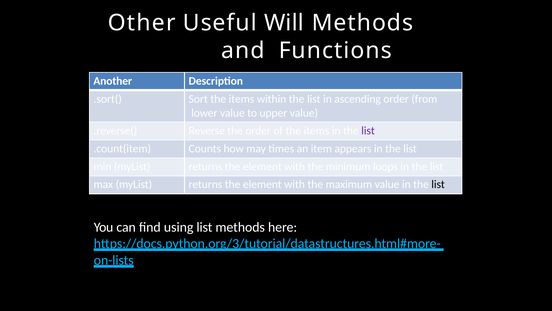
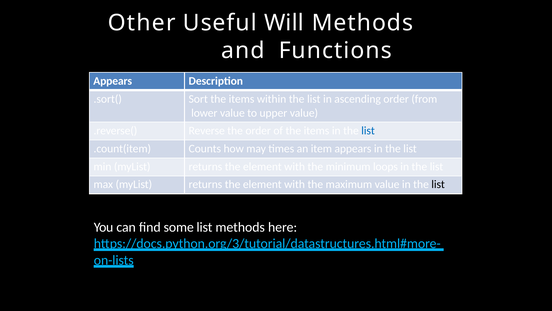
Another at (113, 81): Another -> Appears
list at (368, 130) colour: purple -> blue
using: using -> some
